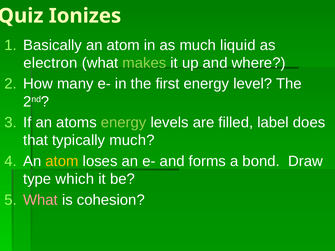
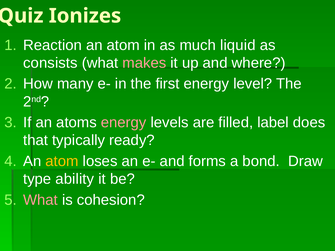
Basically: Basically -> Reaction
electron: electron -> consists
makes colour: light green -> pink
energy at (124, 123) colour: light green -> pink
typically much: much -> ready
which: which -> ability
